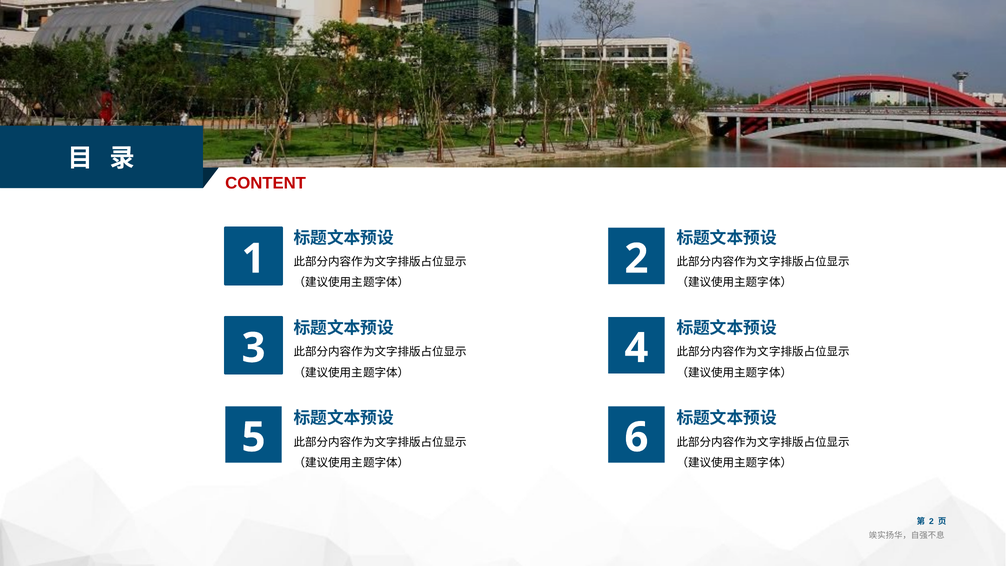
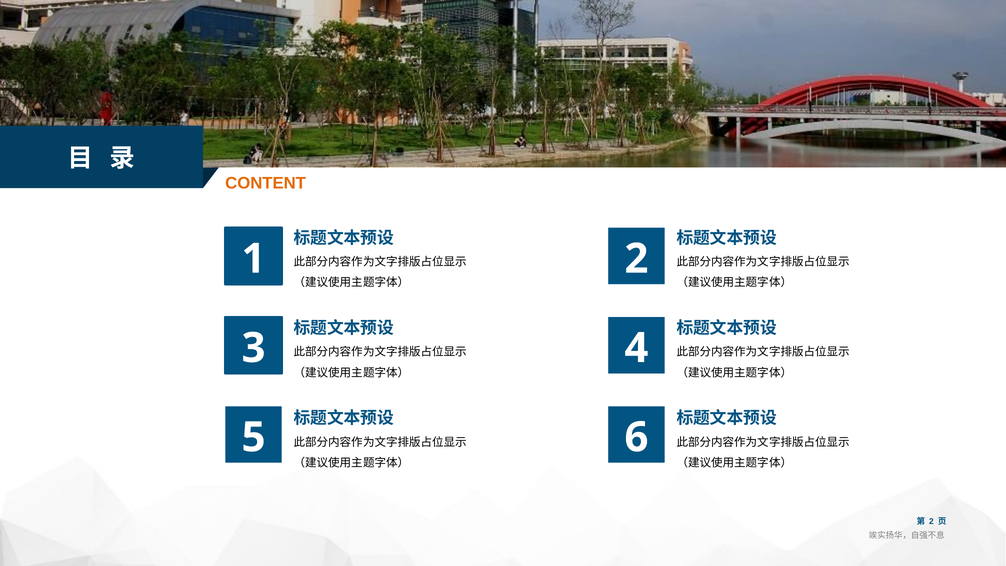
CONTENT colour: red -> orange
